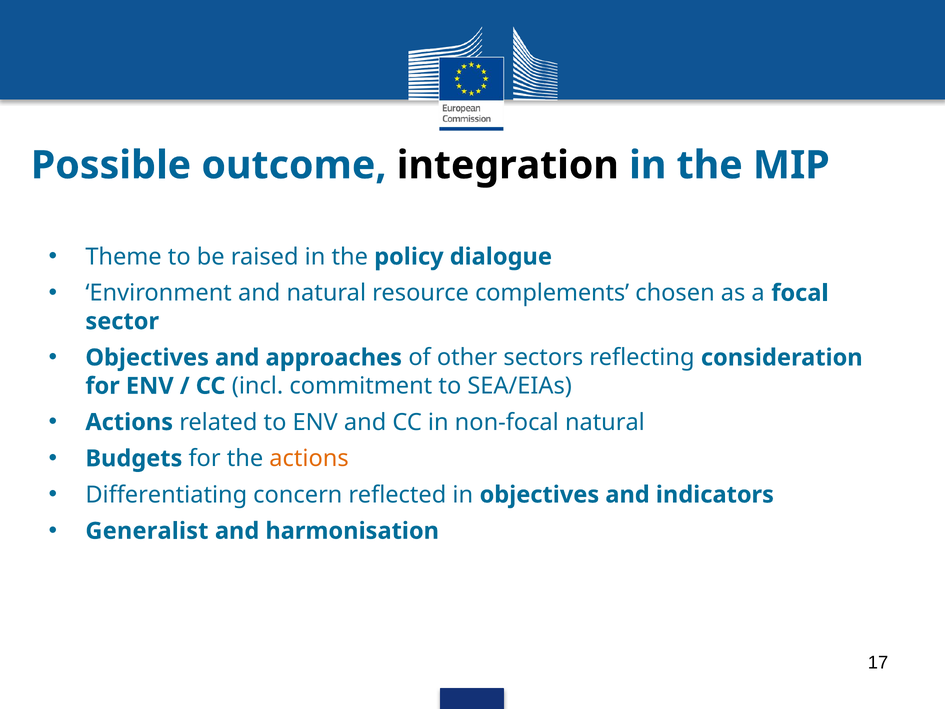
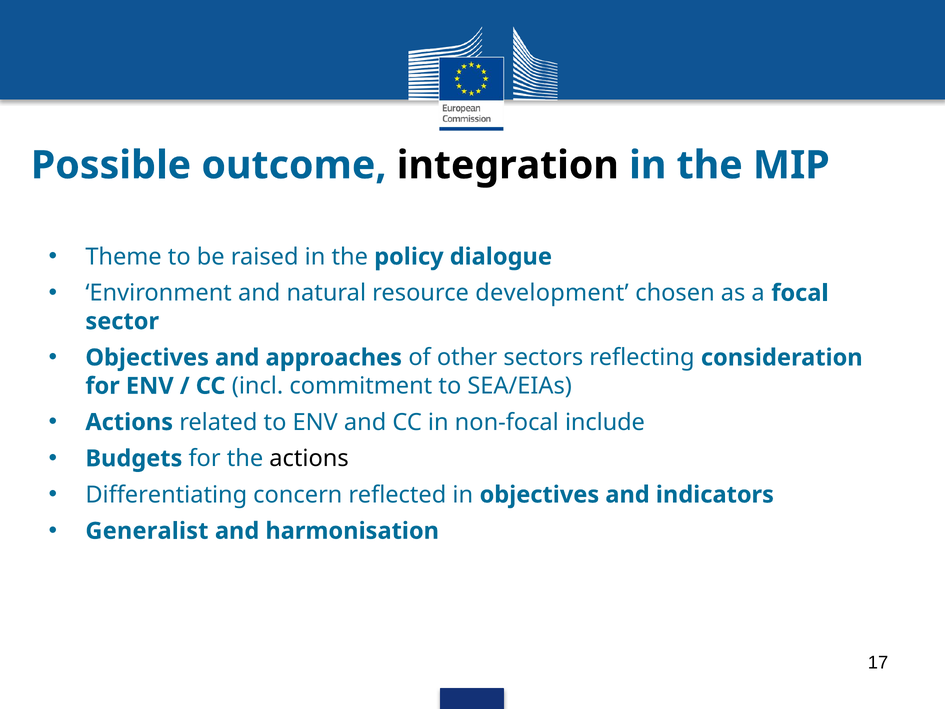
complements: complements -> development
non-focal natural: natural -> include
actions at (309, 458) colour: orange -> black
